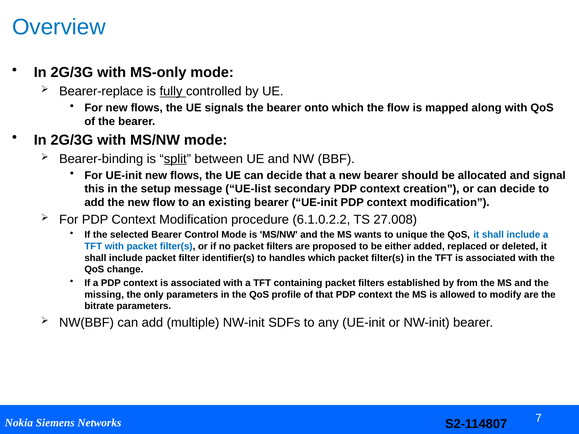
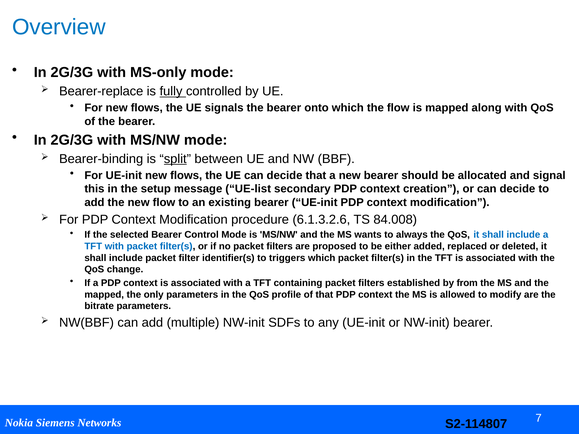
6.1.0.2.2: 6.1.0.2.2 -> 6.1.3.2.6
27.008: 27.008 -> 84.008
unique: unique -> always
handles: handles -> triggers
missing at (104, 295): missing -> mapped
